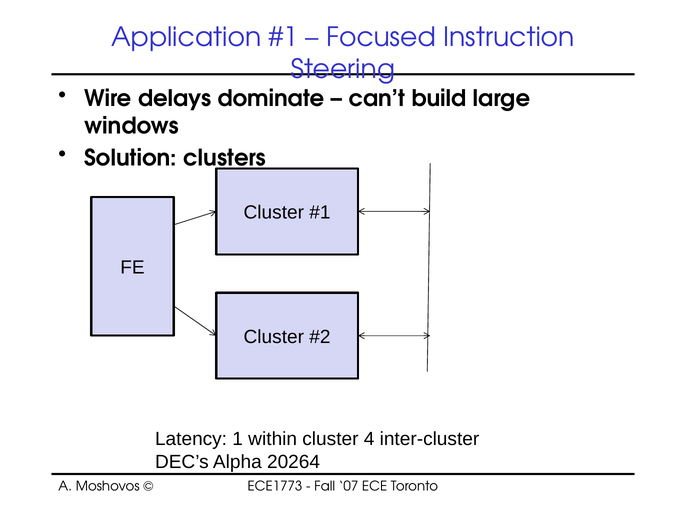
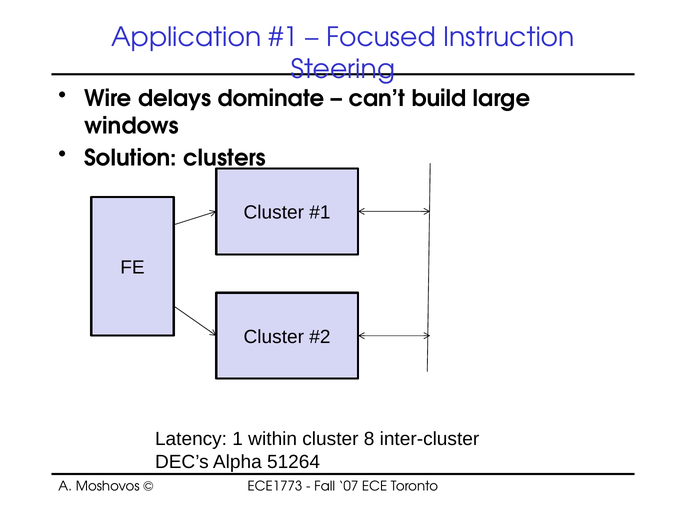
4: 4 -> 8
20264: 20264 -> 51264
